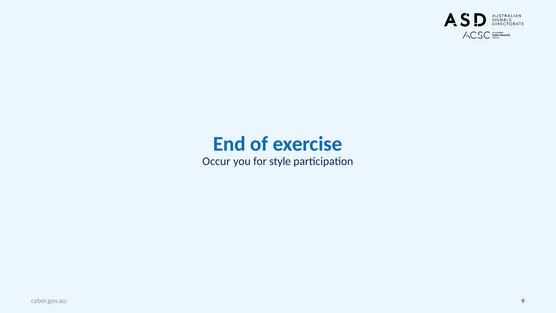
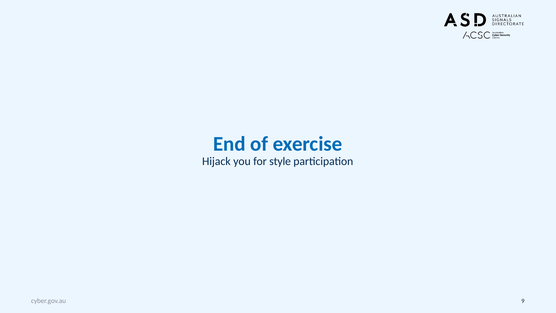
Occur: Occur -> Hijack
